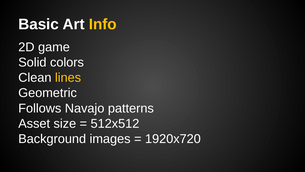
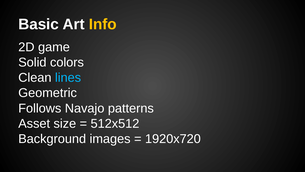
lines colour: yellow -> light blue
